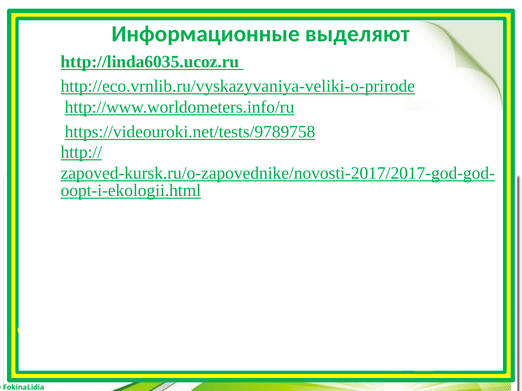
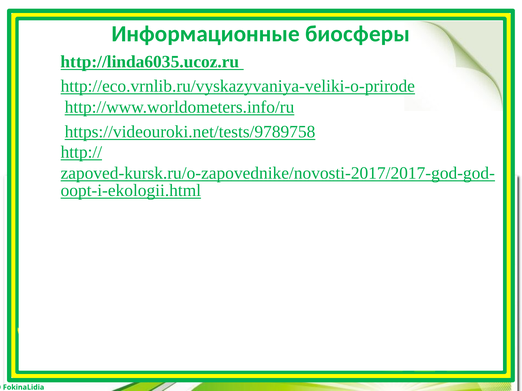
выделяют: выделяют -> биосферы
